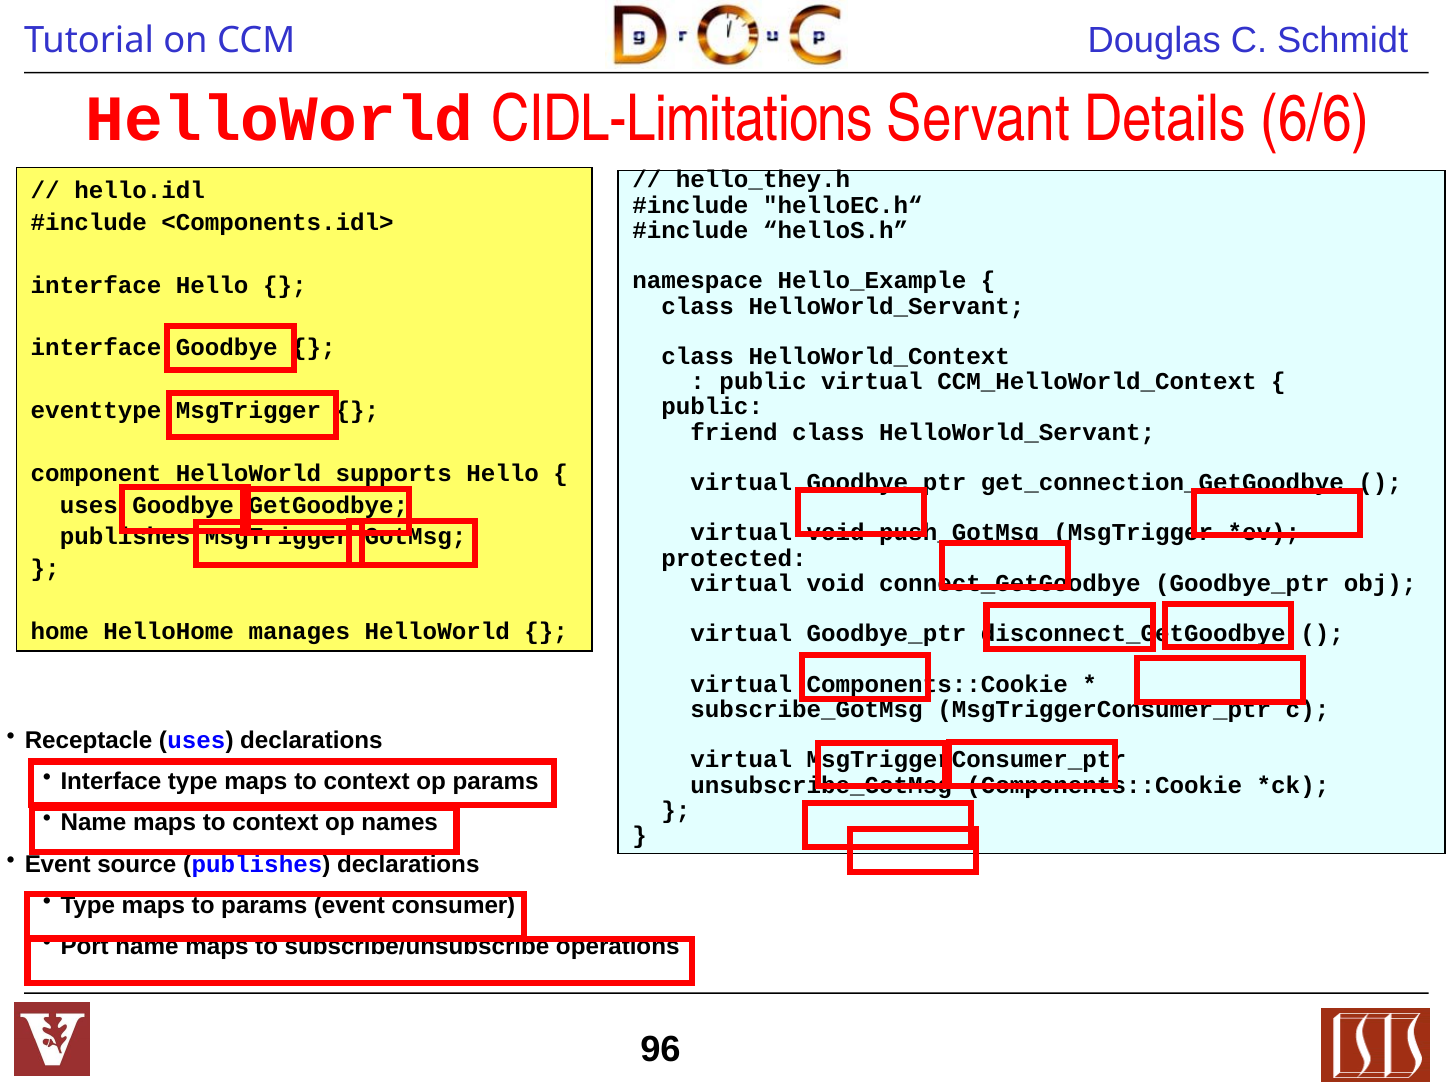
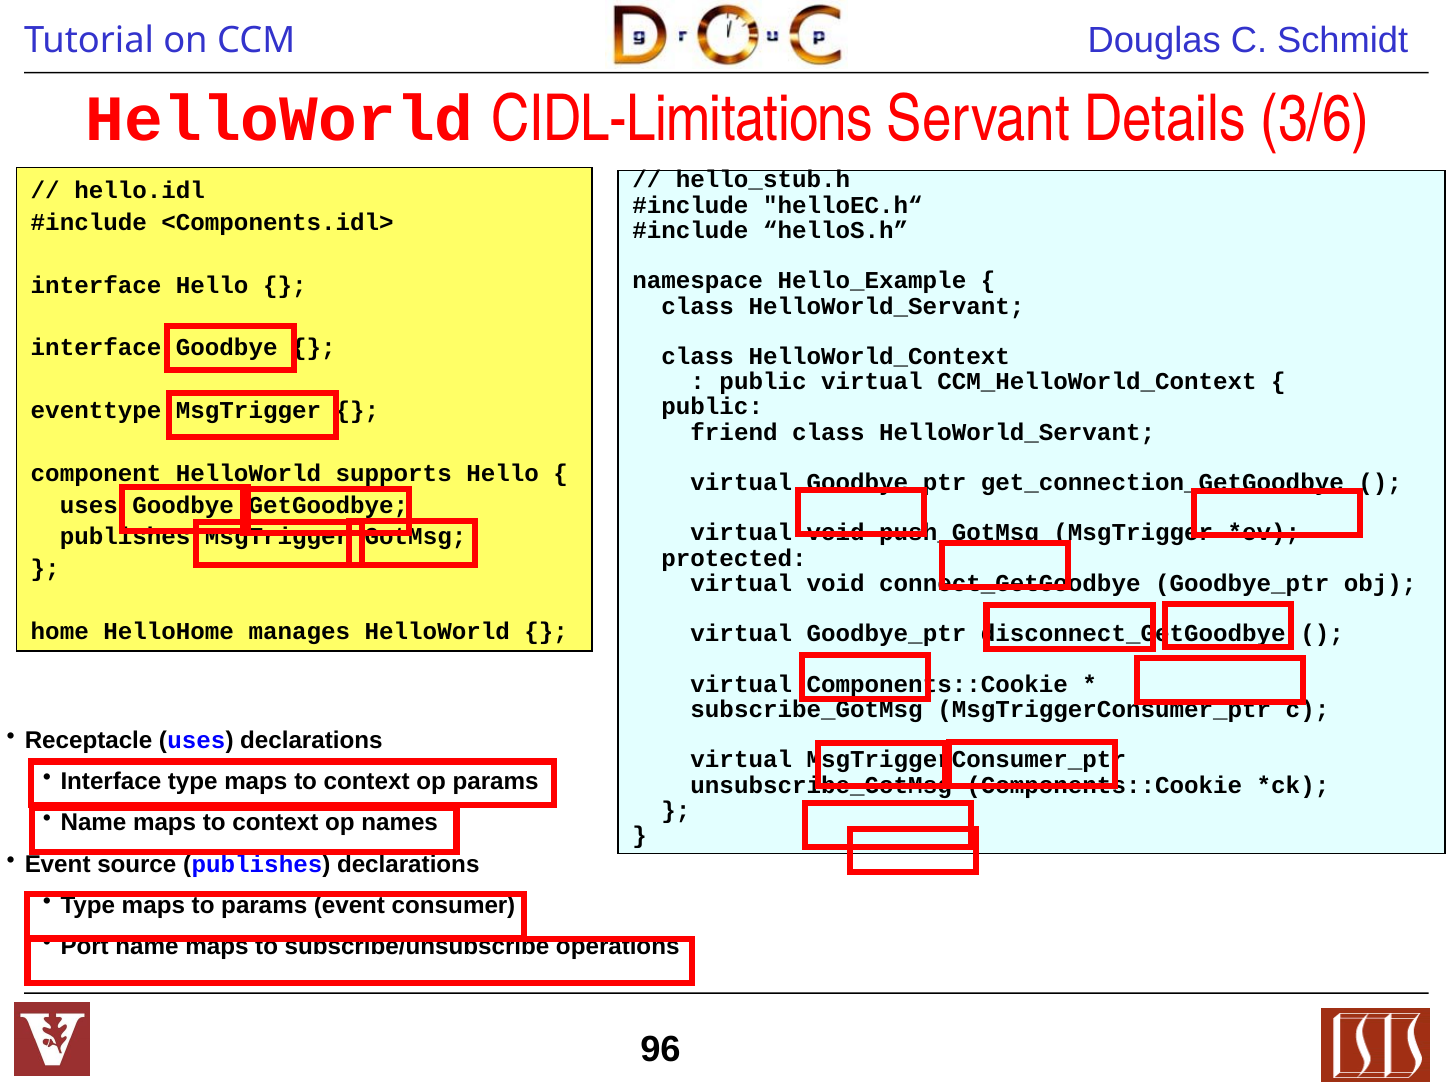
6/6: 6/6 -> 3/6
hello_they.h: hello_they.h -> hello_stub.h
